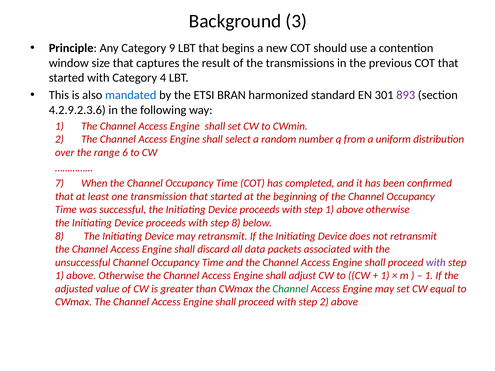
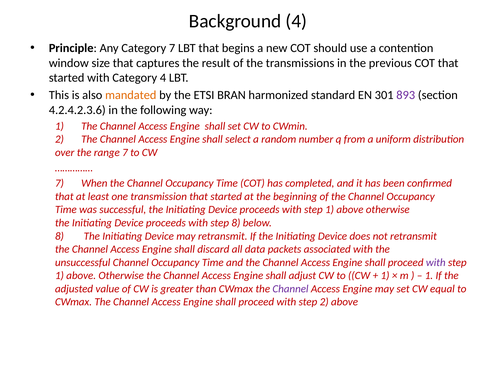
Background 3: 3 -> 4
Category 9: 9 -> 7
mandated colour: blue -> orange
4.2.9.2.3.6: 4.2.9.2.3.6 -> 4.2.4.2.3.6
range 6: 6 -> 7
Channel at (290, 289) colour: green -> purple
